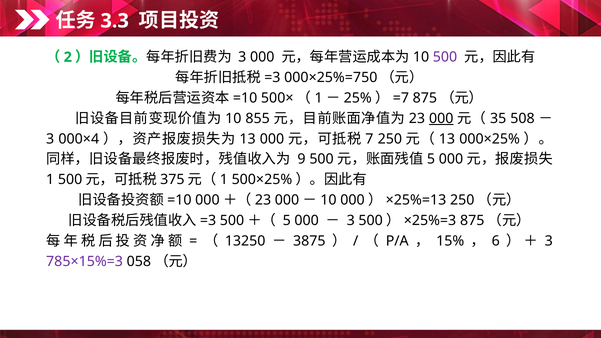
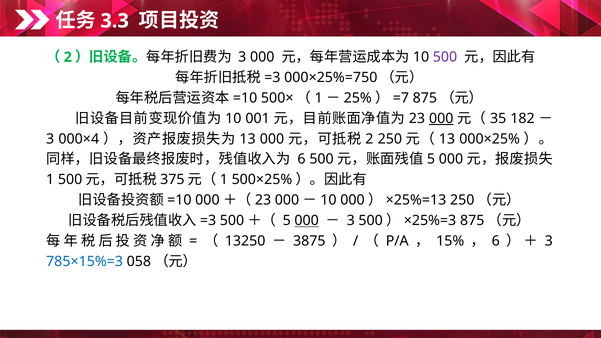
855: 855 -> 001
508: 508 -> 182
7 at (369, 139): 7 -> 2
9 at (301, 159): 9 -> 6
000 at (307, 221) underline: none -> present
785×15%=3 colour: purple -> blue
